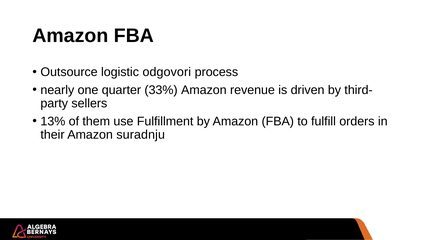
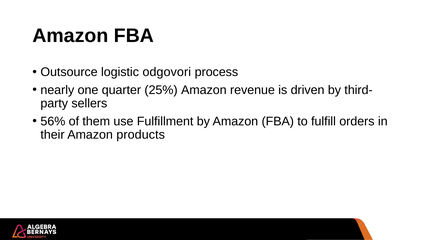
33%: 33% -> 25%
13%: 13% -> 56%
suradnju: suradnju -> products
